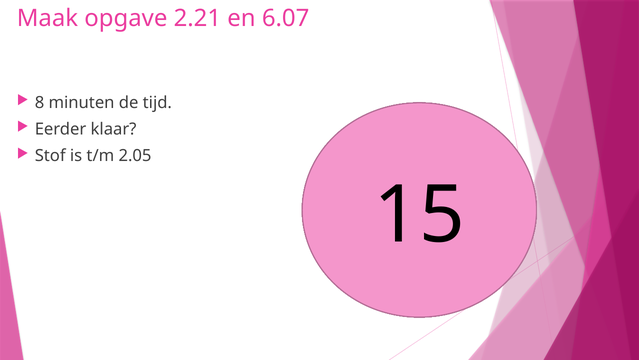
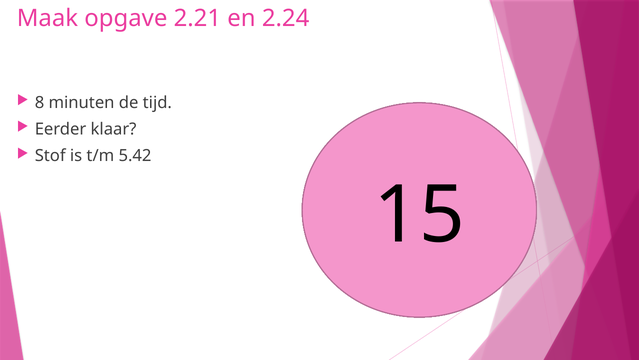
6.07: 6.07 -> 2.24
2.05: 2.05 -> 5.42
